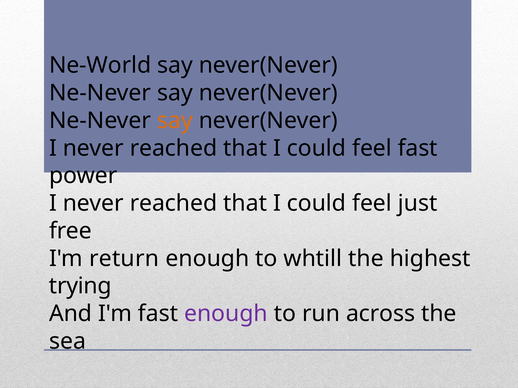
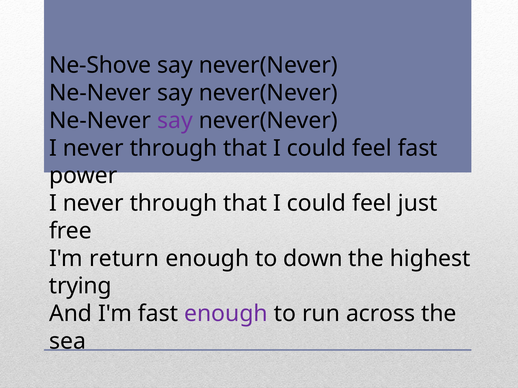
Ne-World: Ne-World -> Ne-Shove
say at (175, 121) colour: orange -> purple
reached at (174, 148): reached -> through
reached at (174, 204): reached -> through
whtill: whtill -> down
